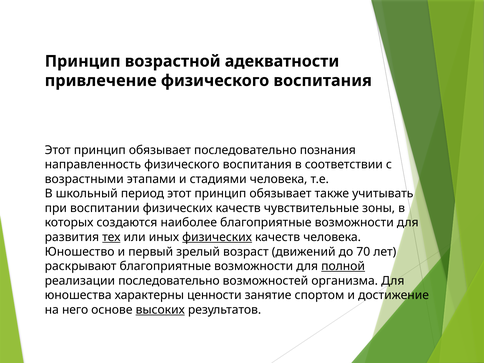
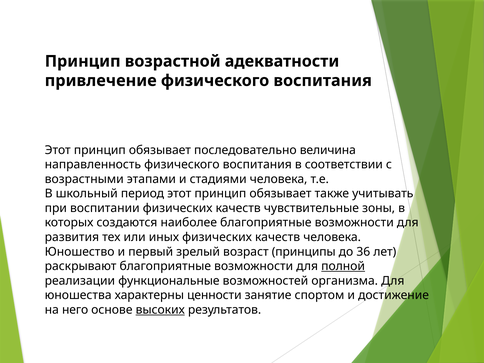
познания: познания -> величина
тех underline: present -> none
физических at (217, 237) underline: present -> none
движений: движений -> принципы
70: 70 -> 36
реализации последовательно: последовательно -> функциональные
